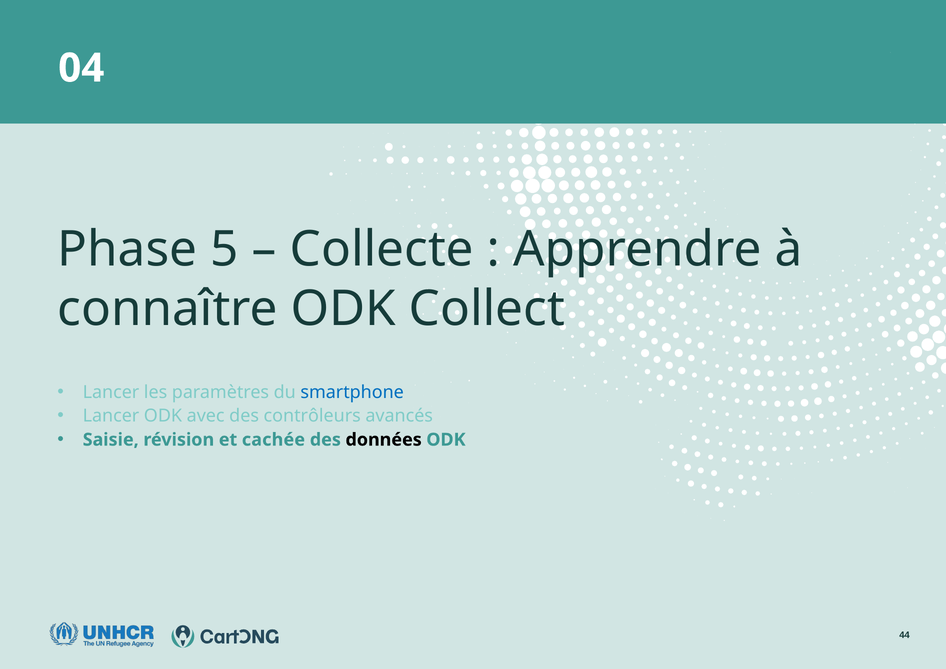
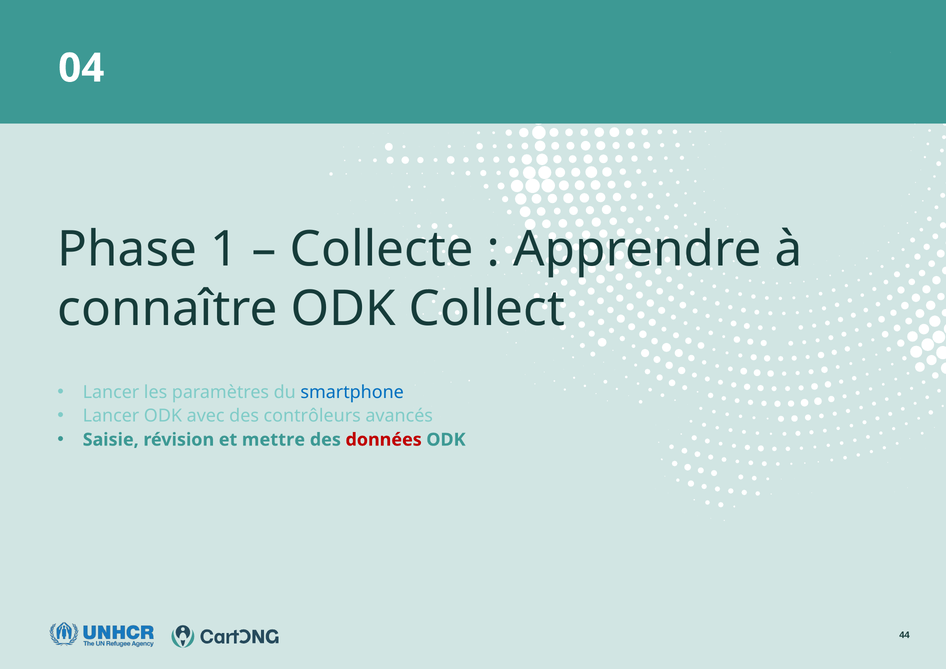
5: 5 -> 1
cachée: cachée -> mettre
données colour: black -> red
